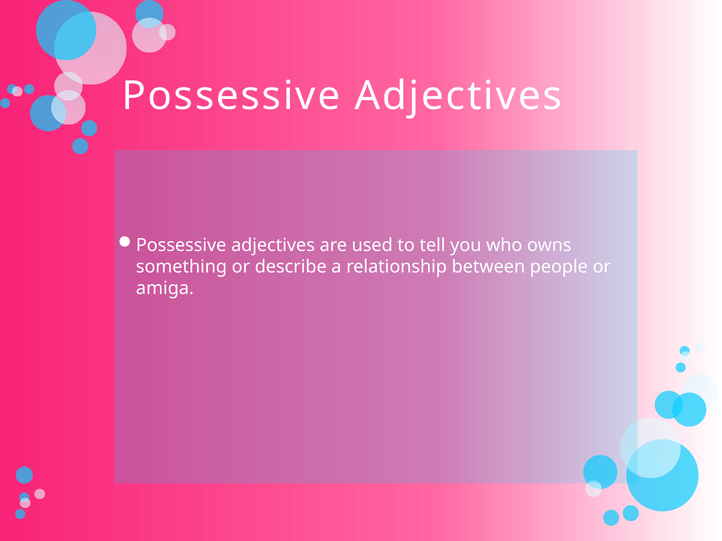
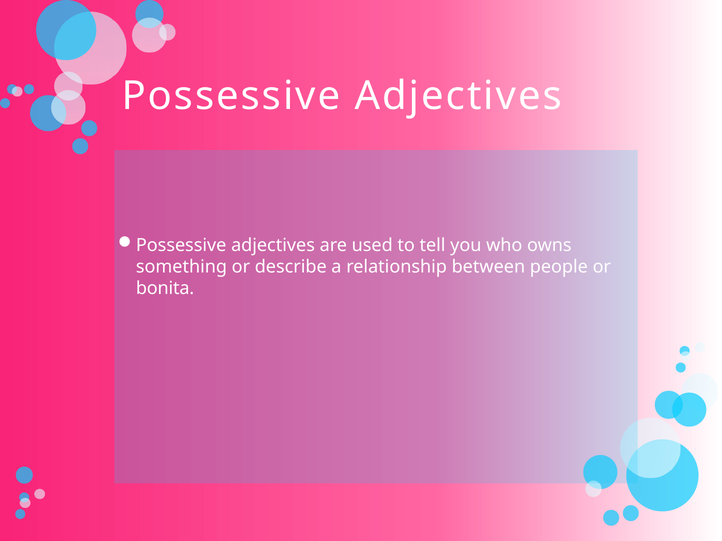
amiga: amiga -> bonita
